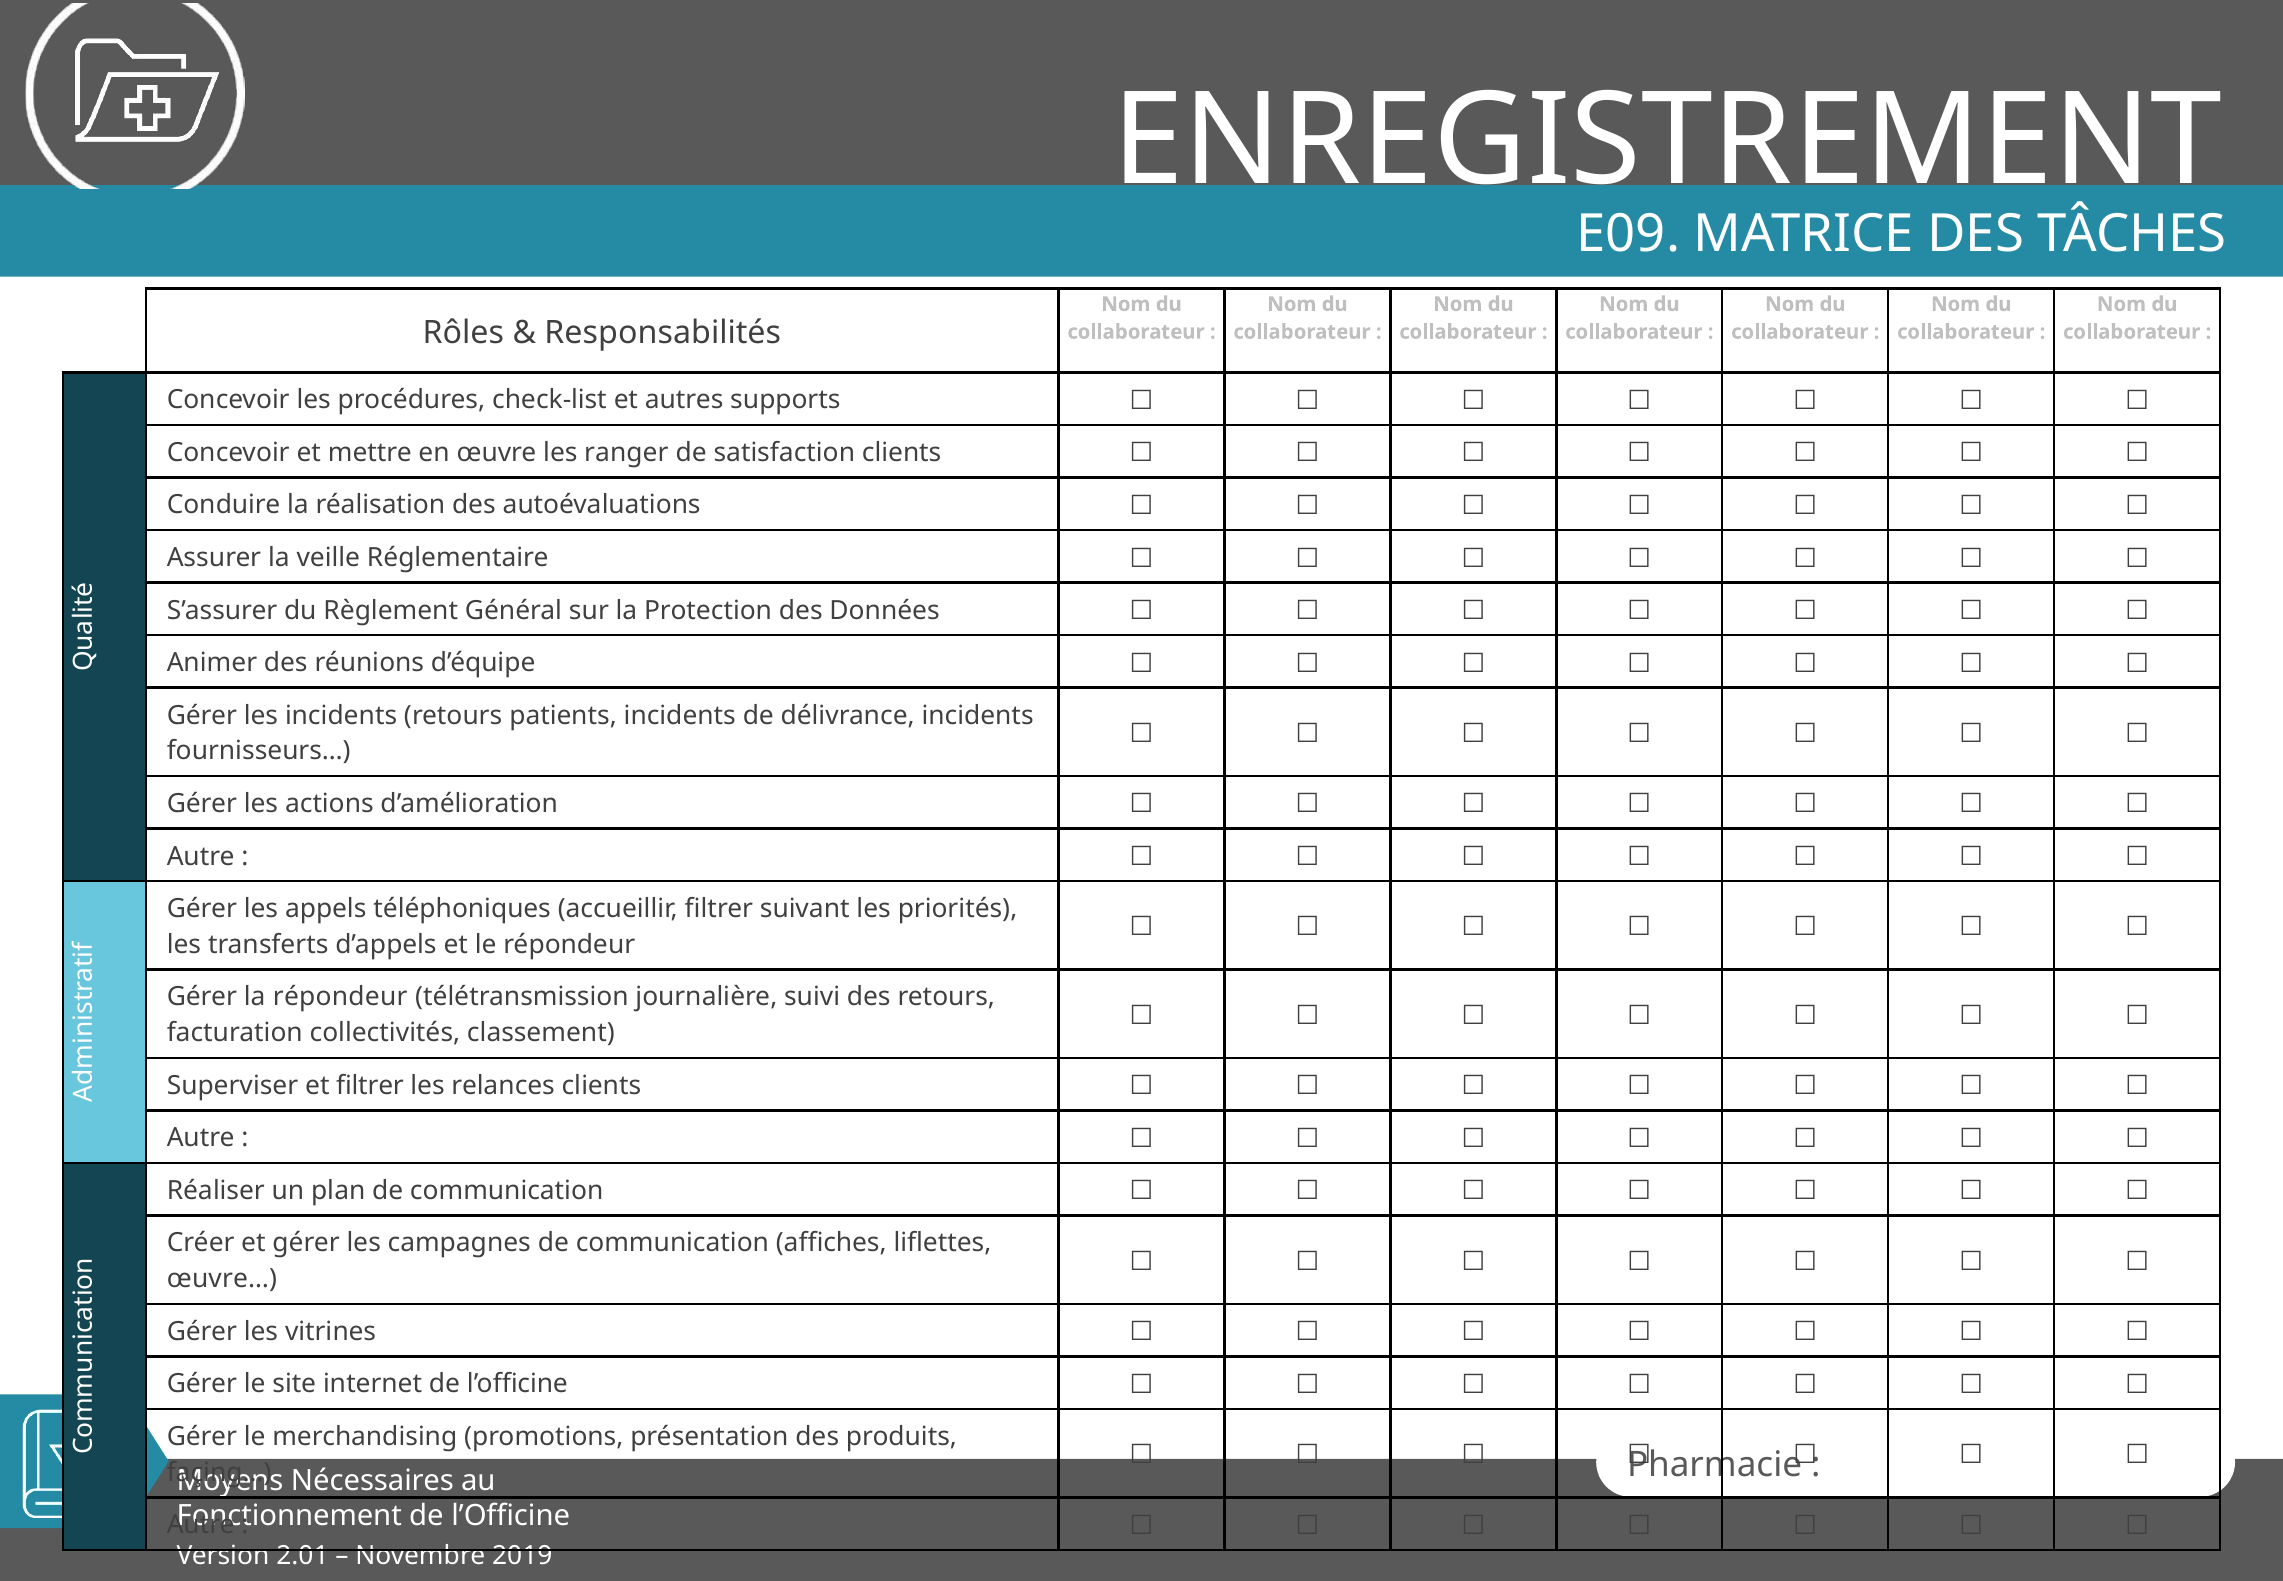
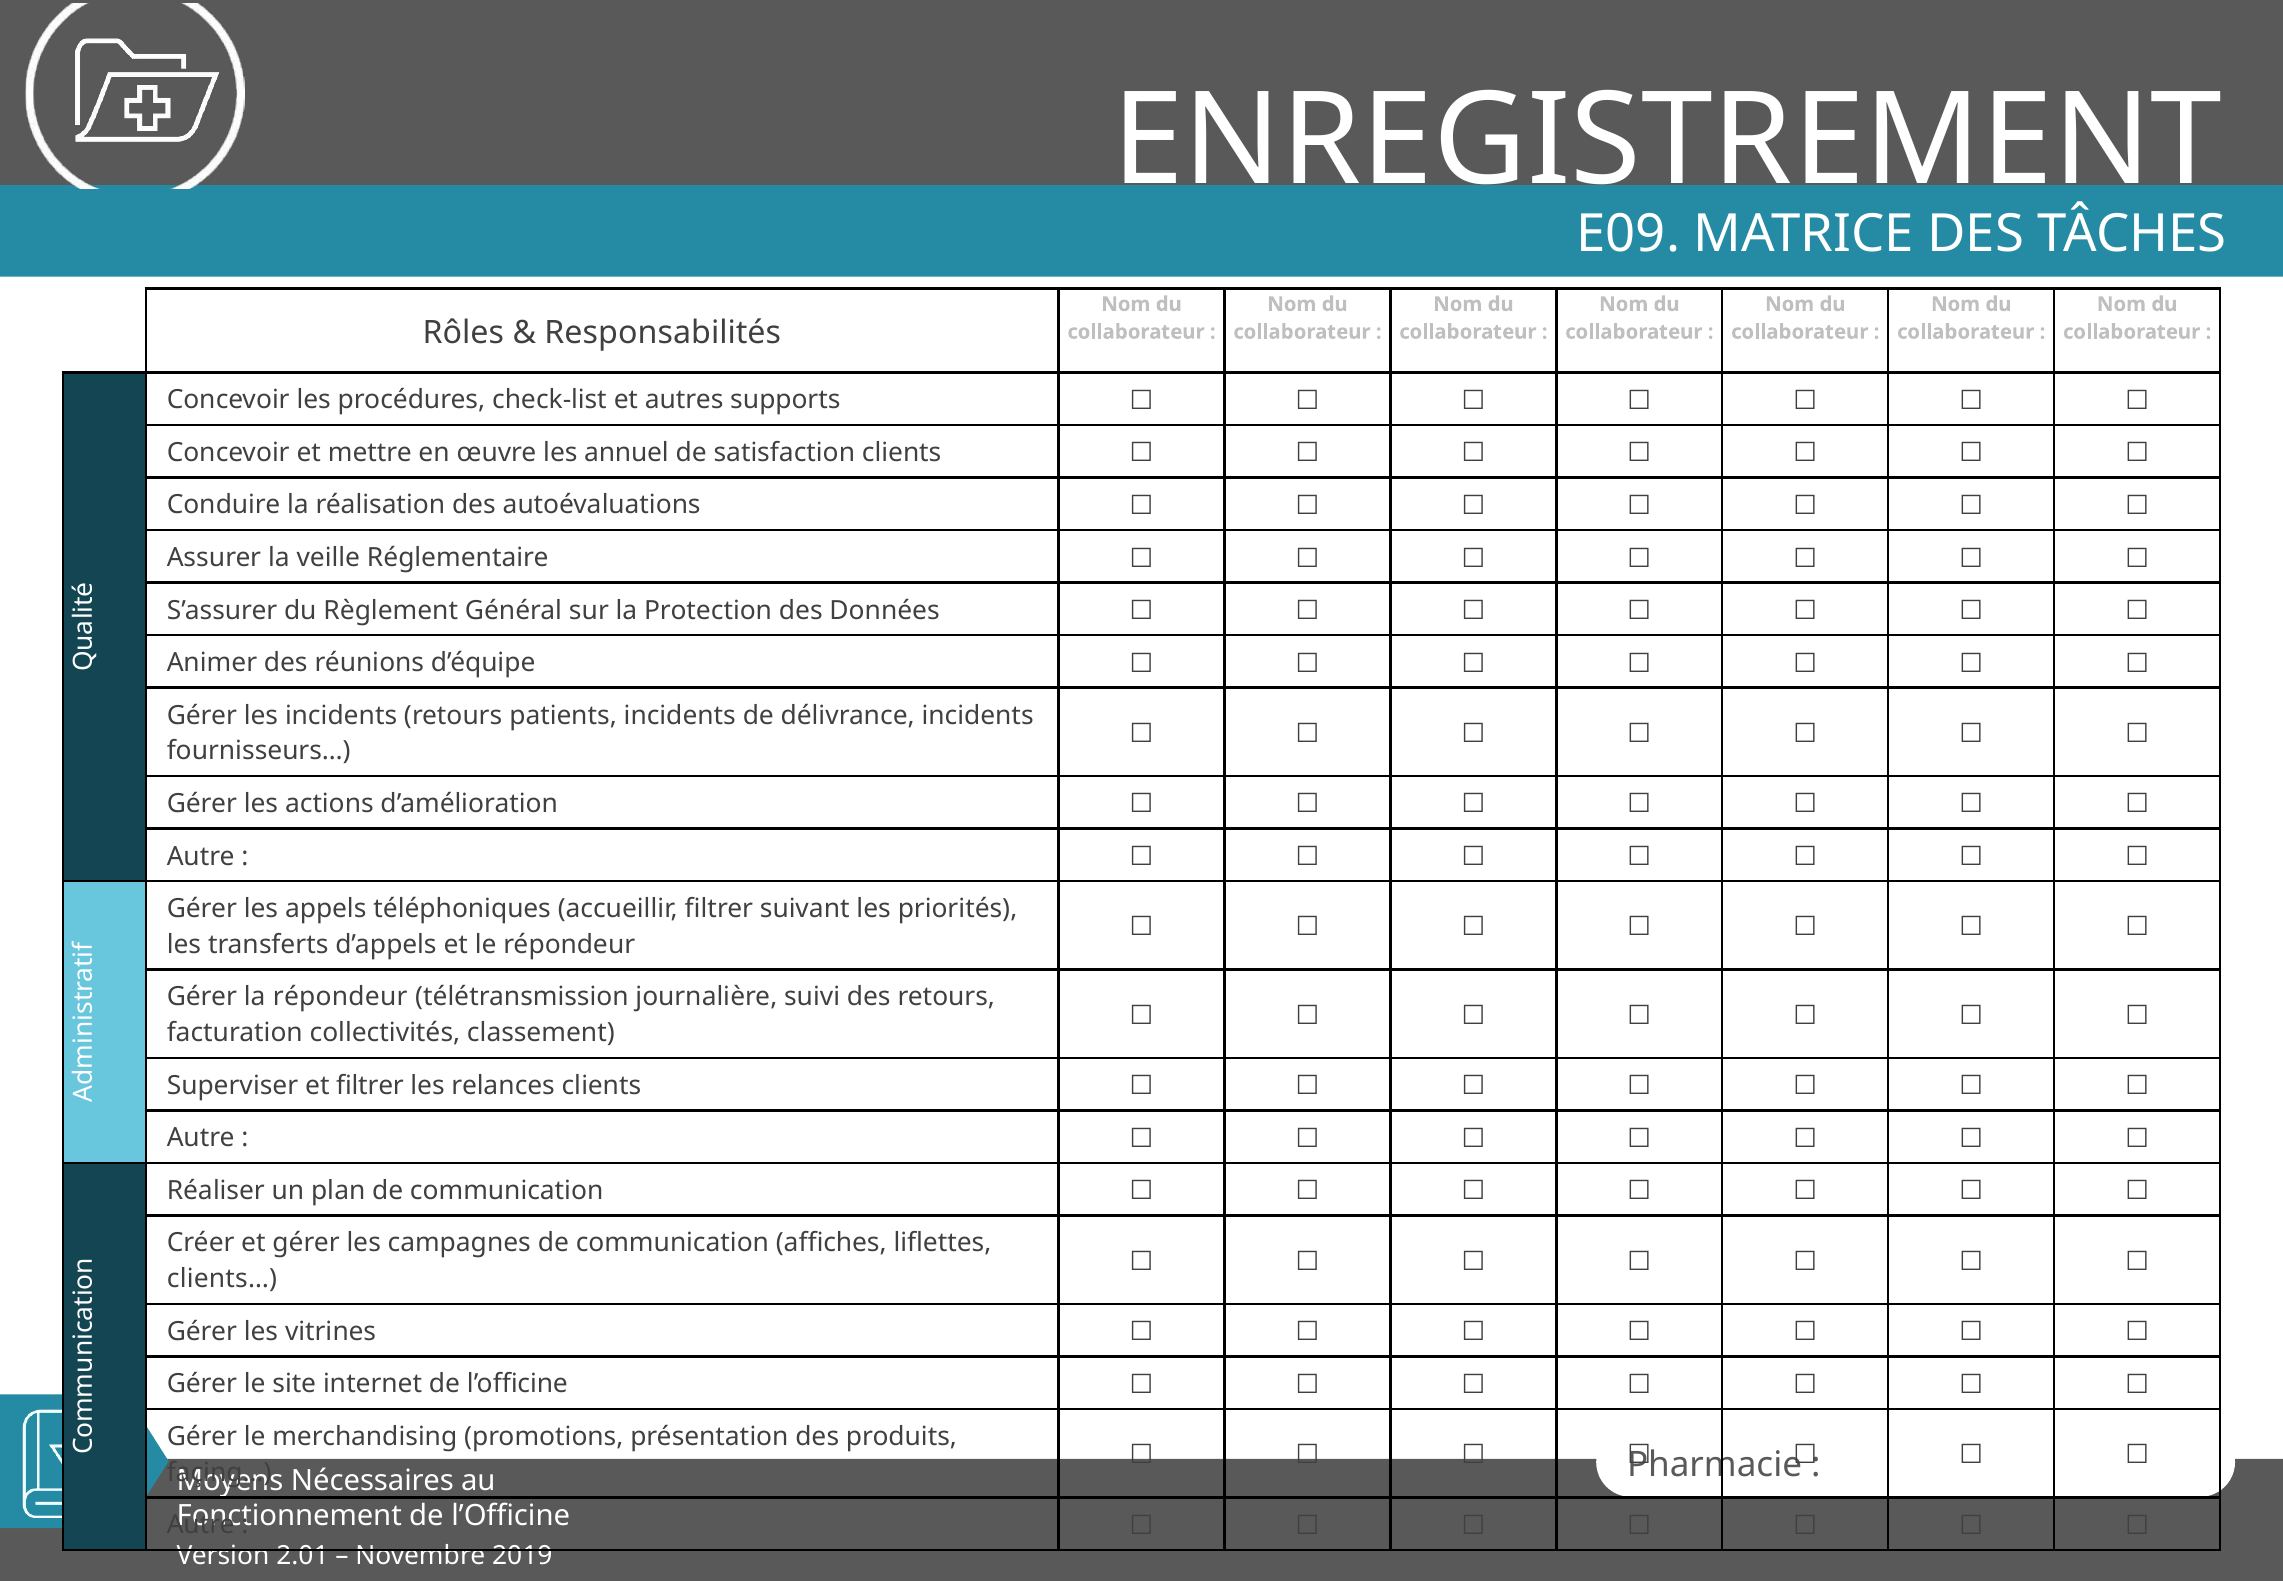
ranger: ranger -> annuel
œuvre…: œuvre… -> clients…
